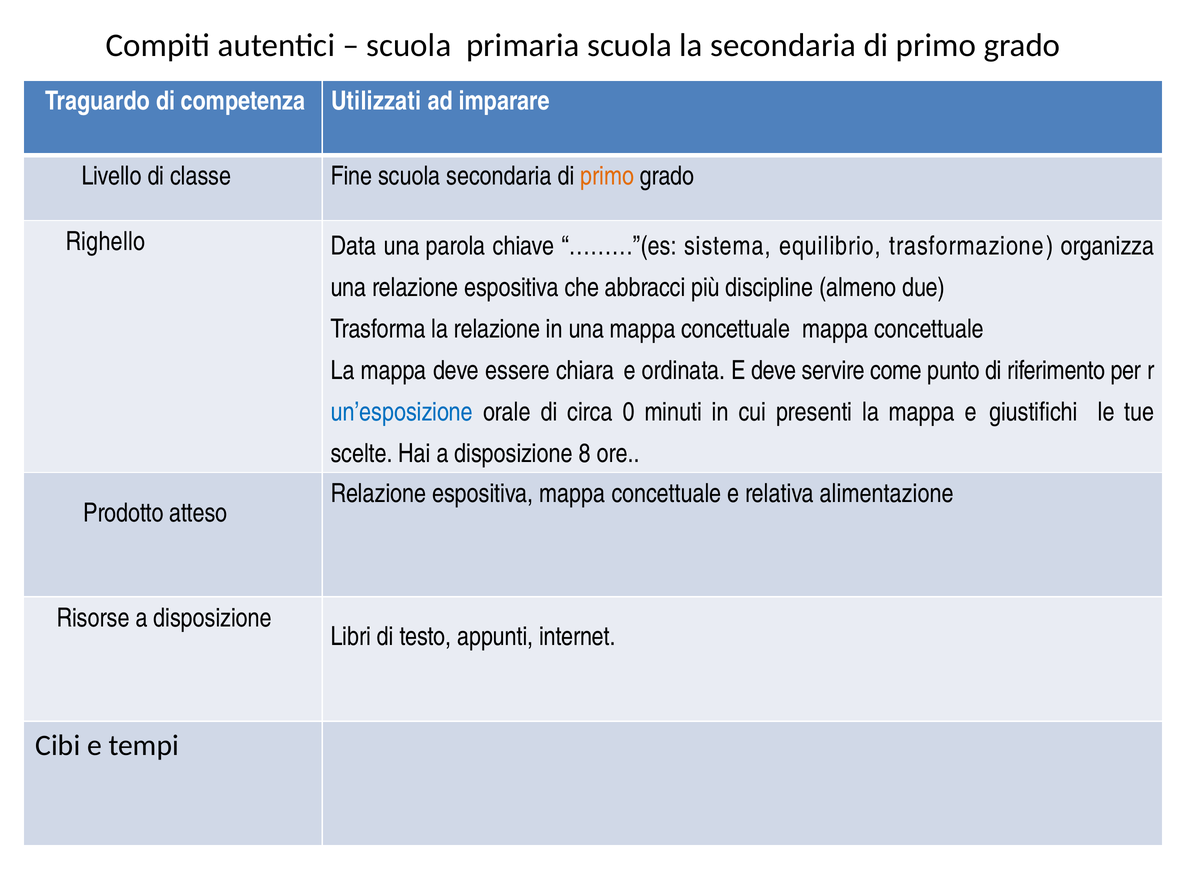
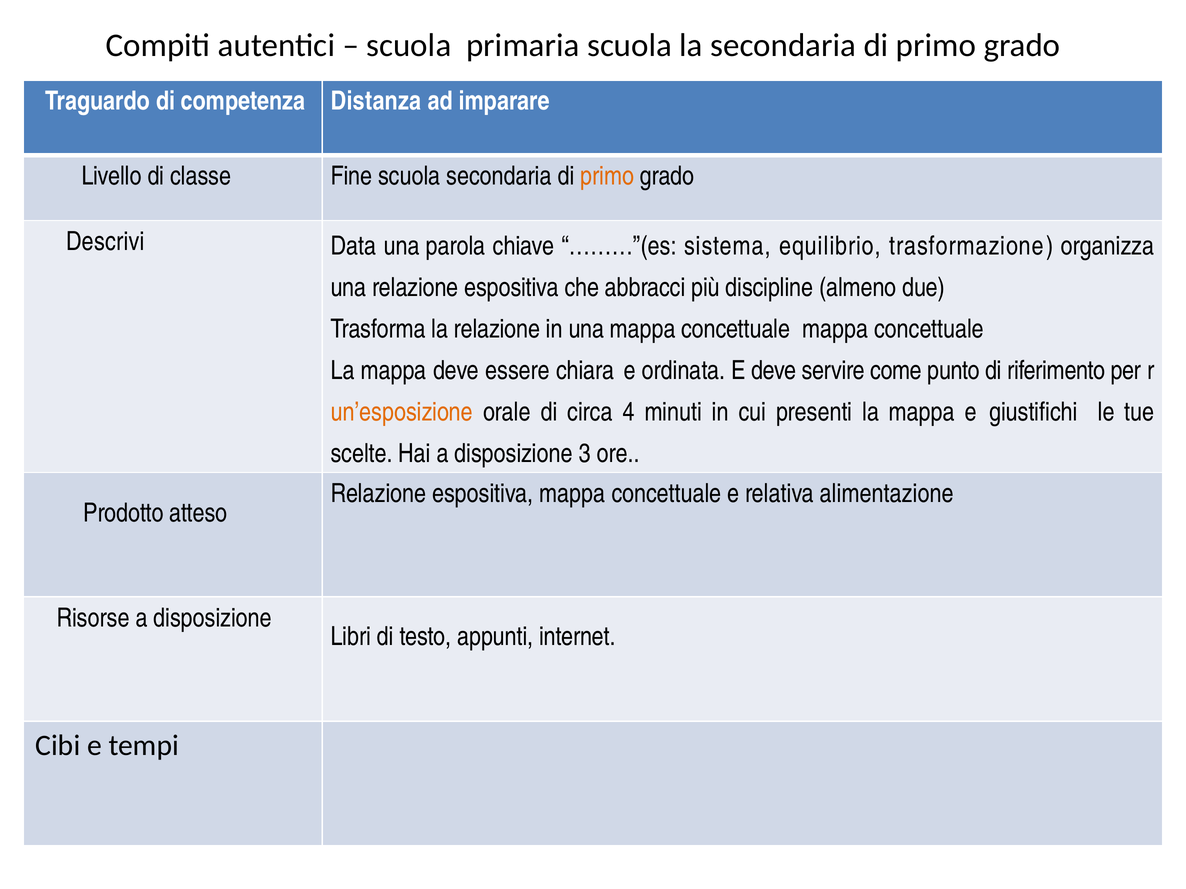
Utilizzati: Utilizzati -> Distanza
Righello: Righello -> Descrivi
un’esposizione colour: blue -> orange
0: 0 -> 4
8: 8 -> 3
